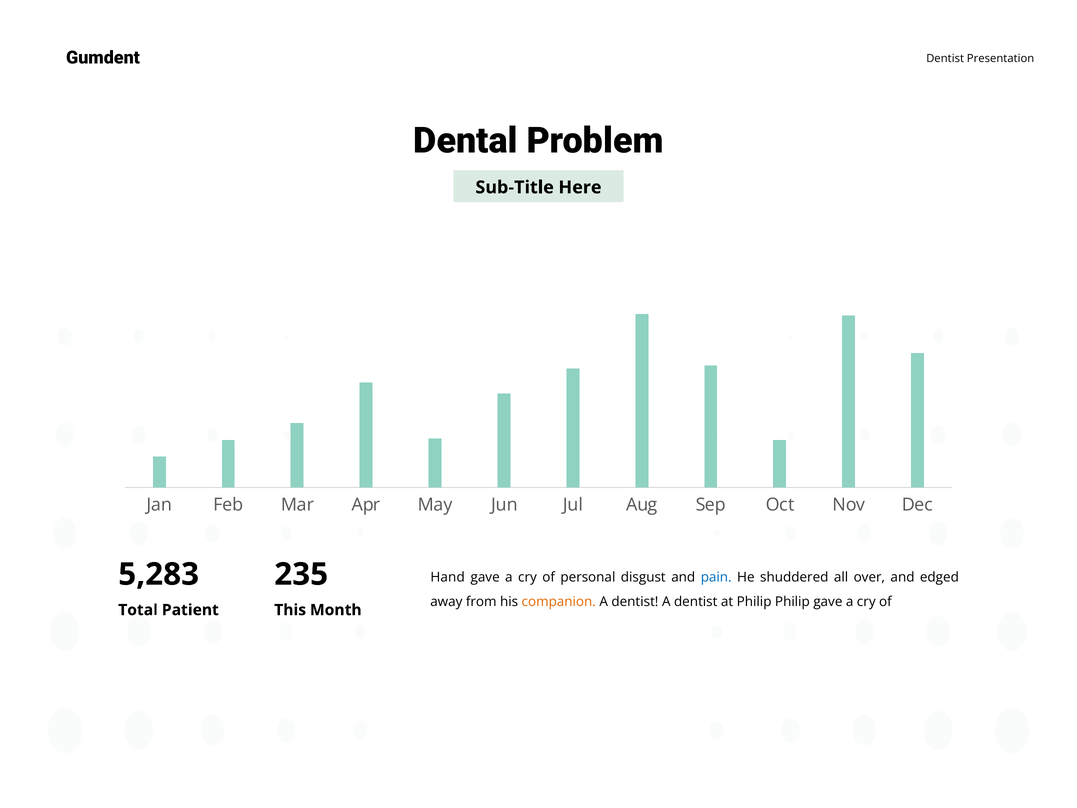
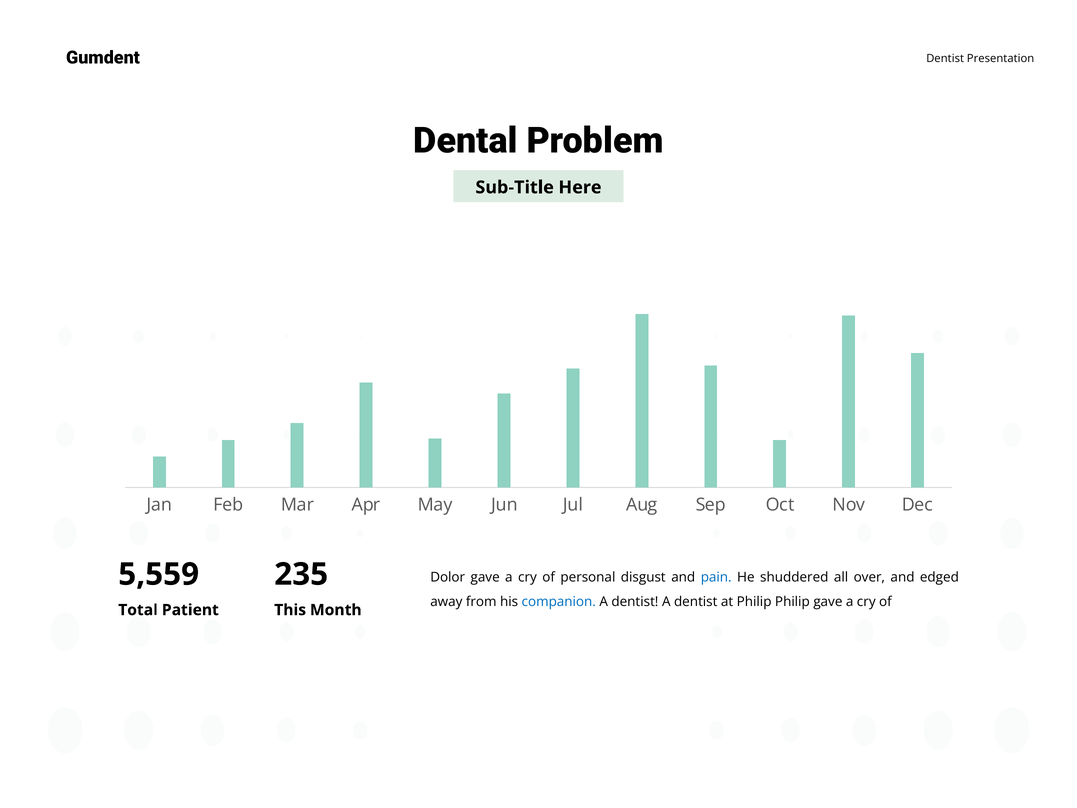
5,283: 5,283 -> 5,559
Hand: Hand -> Dolor
companion colour: orange -> blue
